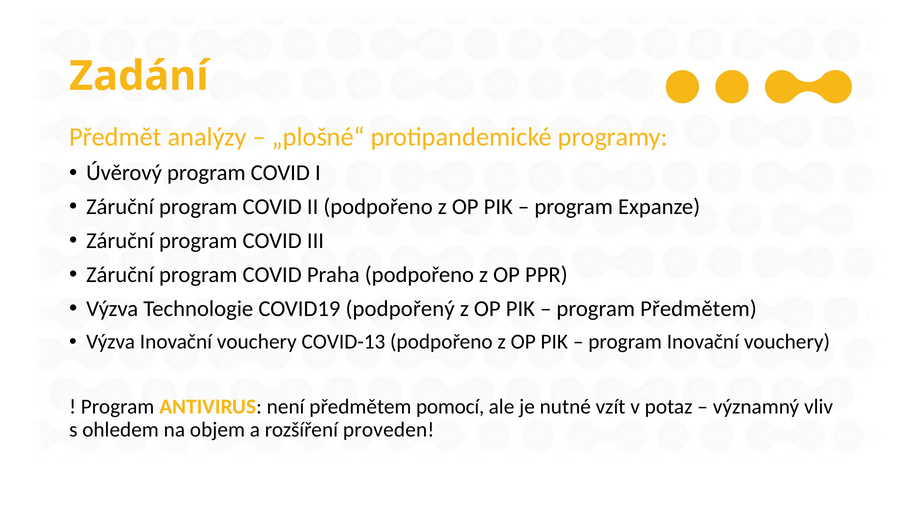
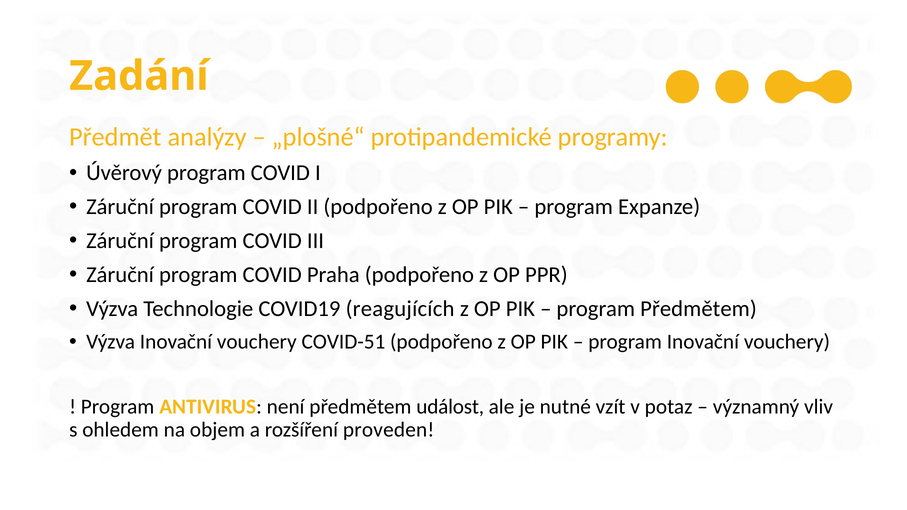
podpořený: podpořený -> reagujících
COVID-13: COVID-13 -> COVID-51
pomocí: pomocí -> událost
